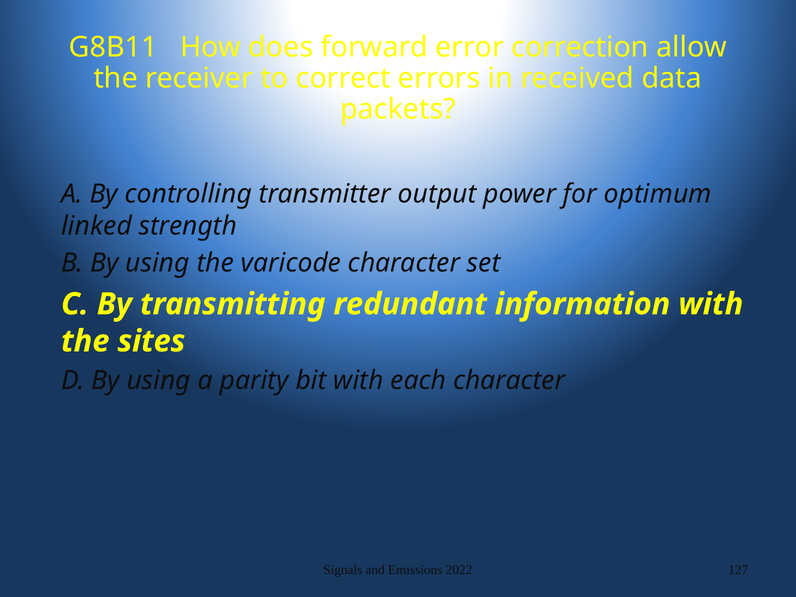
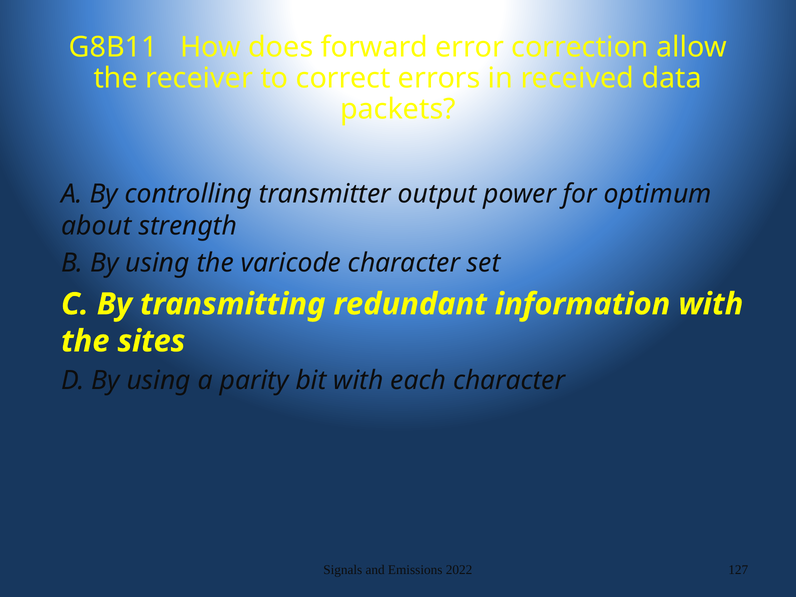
linked: linked -> about
